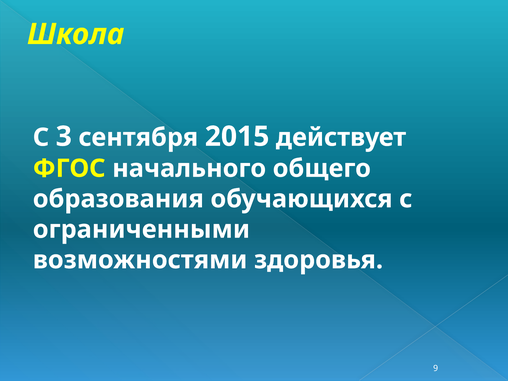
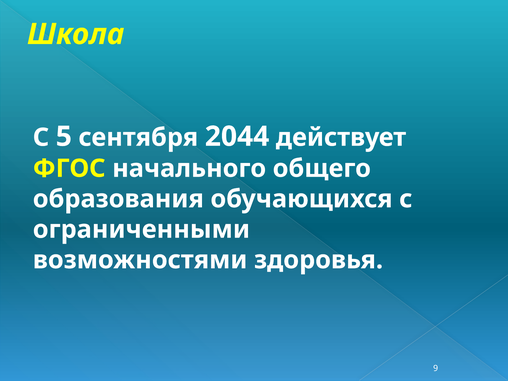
3: 3 -> 5
2015: 2015 -> 2044
